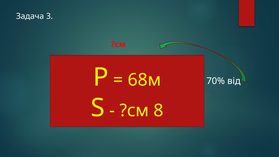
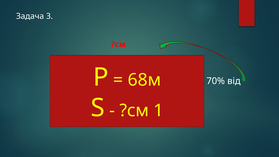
8: 8 -> 1
